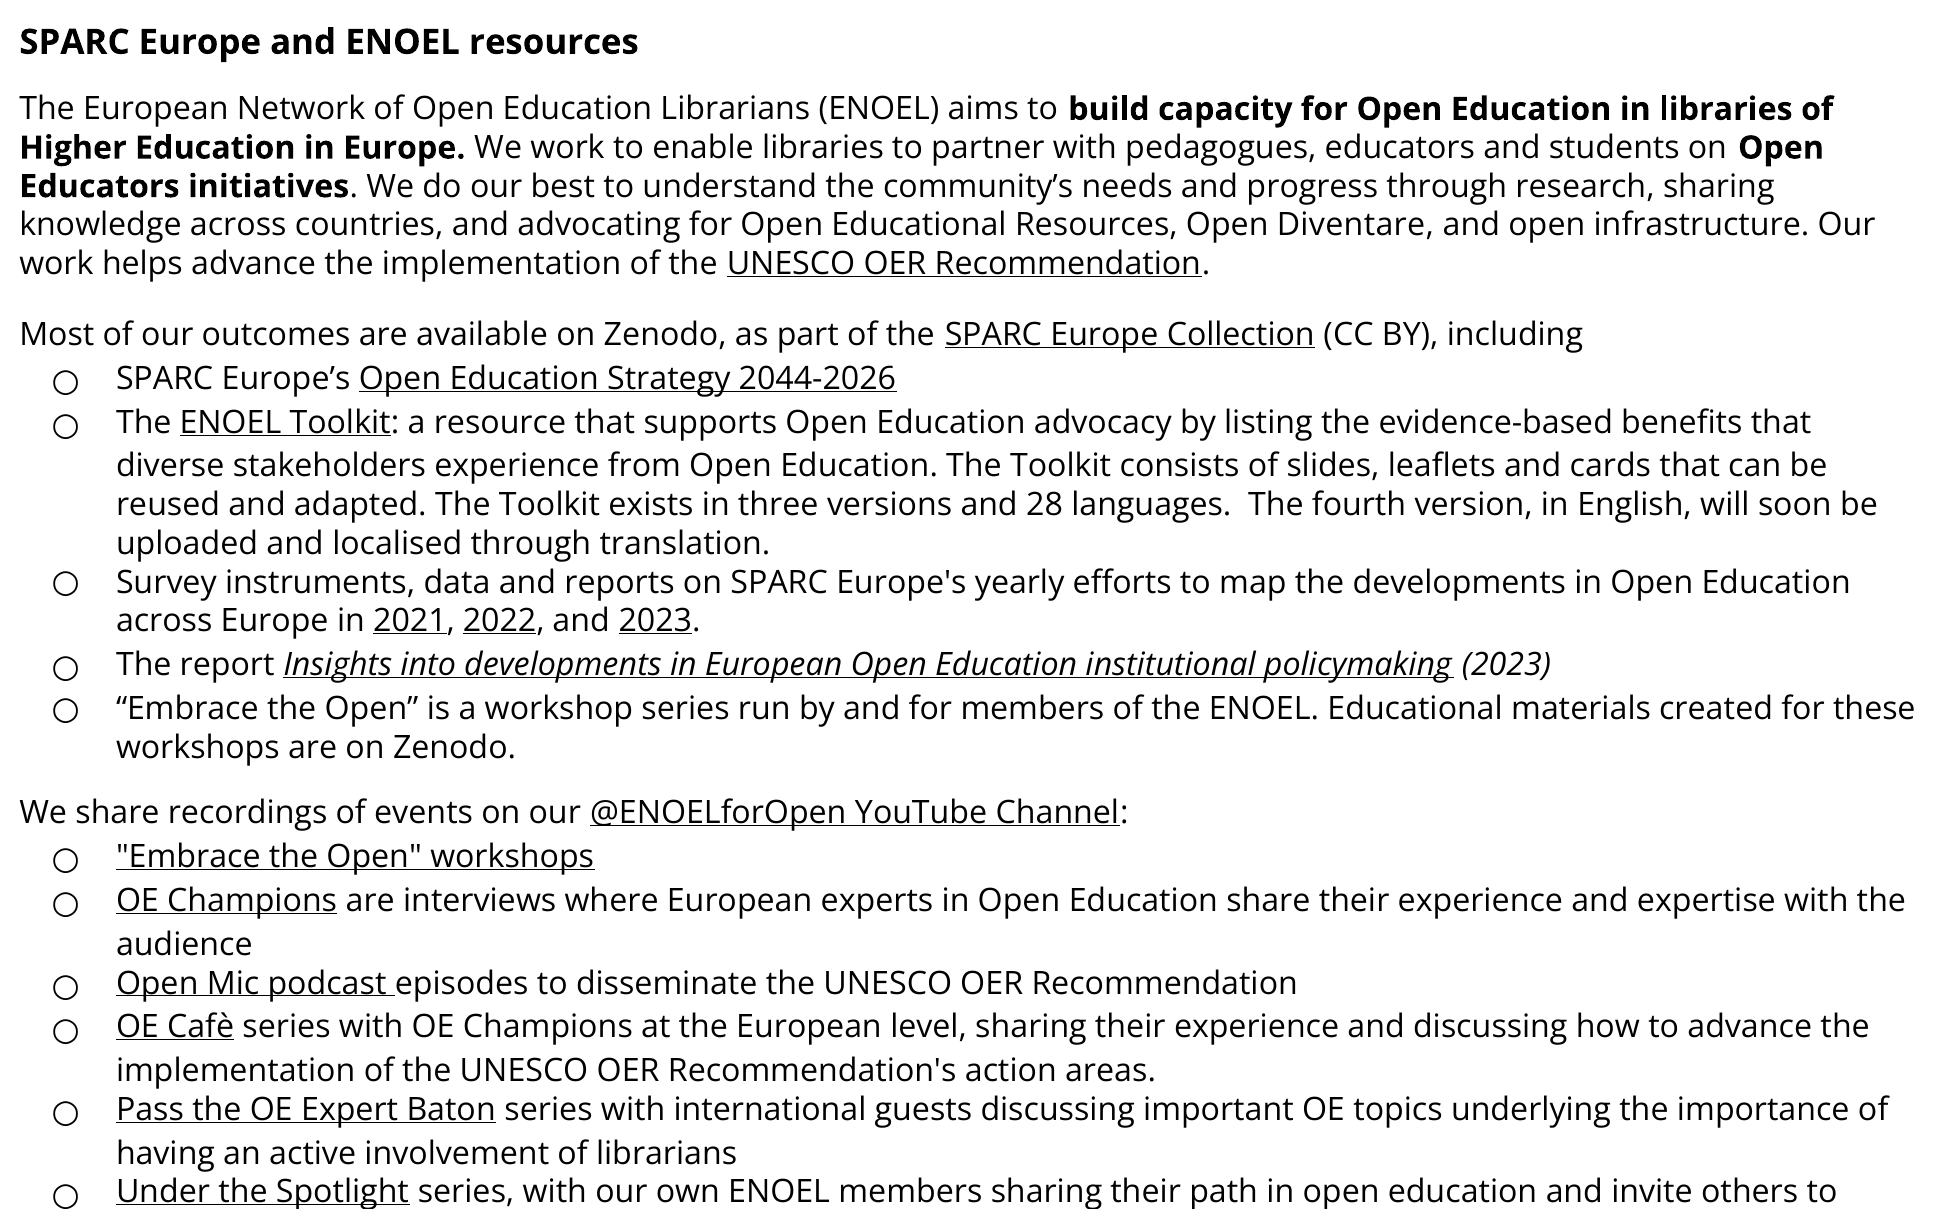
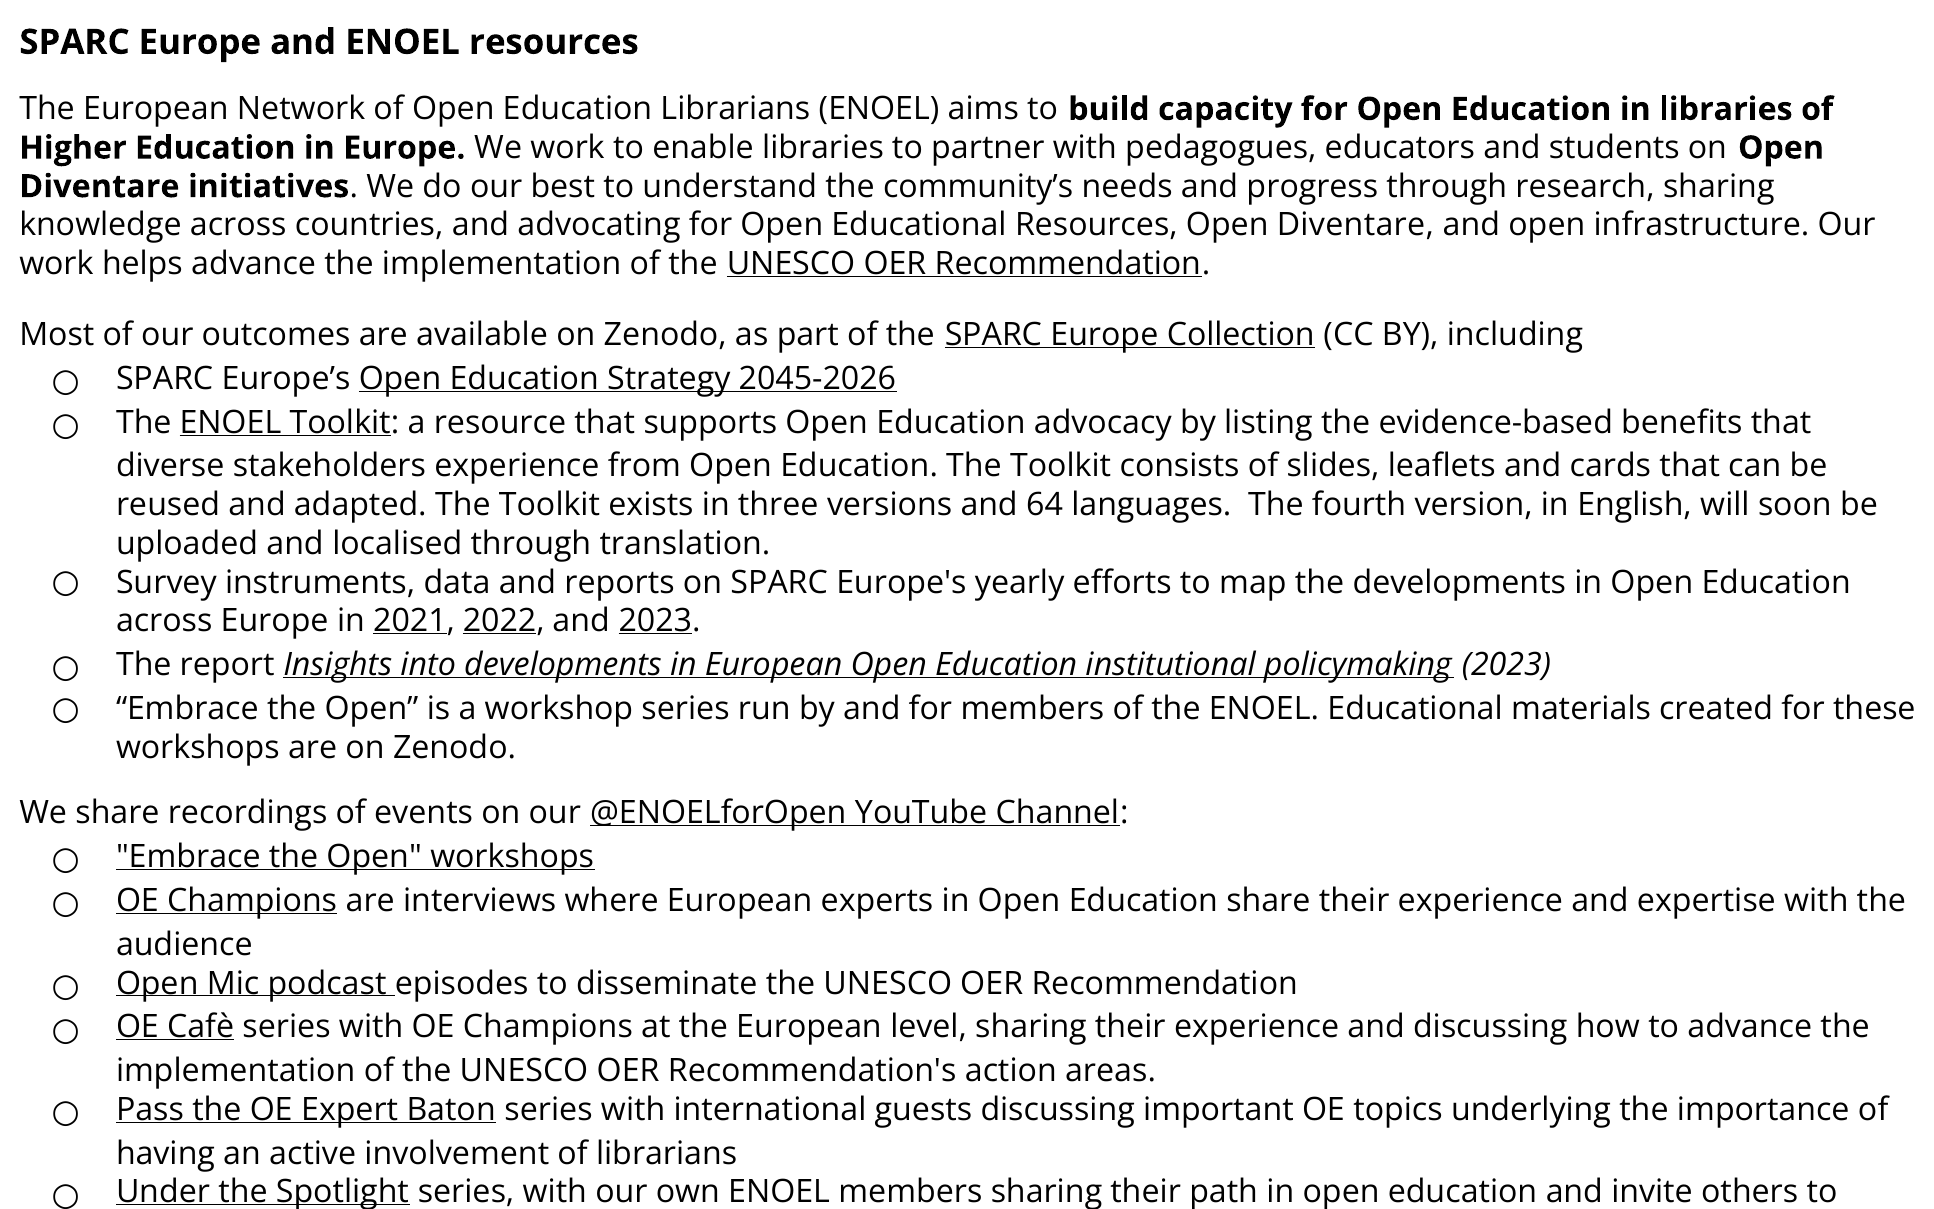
Educators at (99, 187): Educators -> Diventare
2044-2026: 2044-2026 -> 2045-2026
28: 28 -> 64
